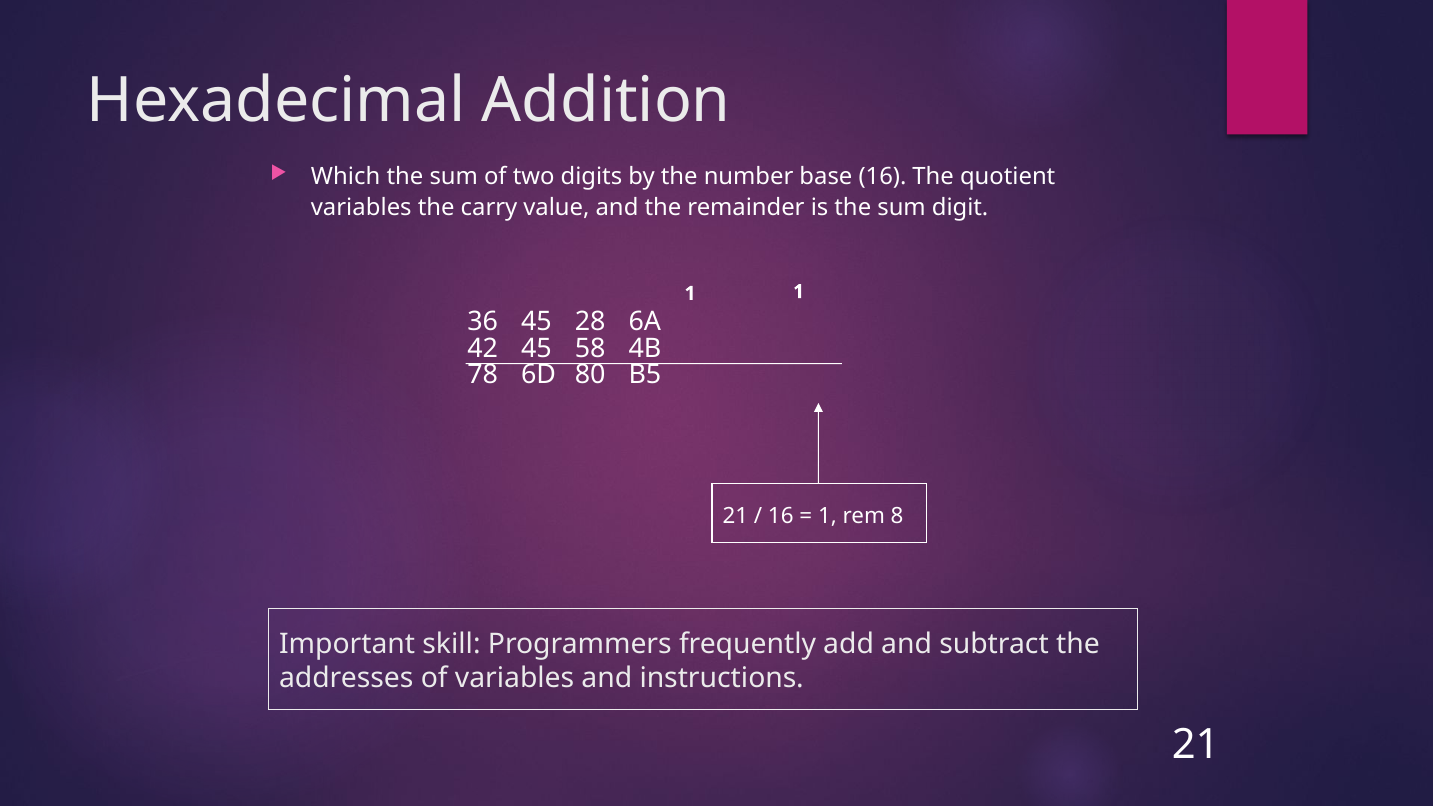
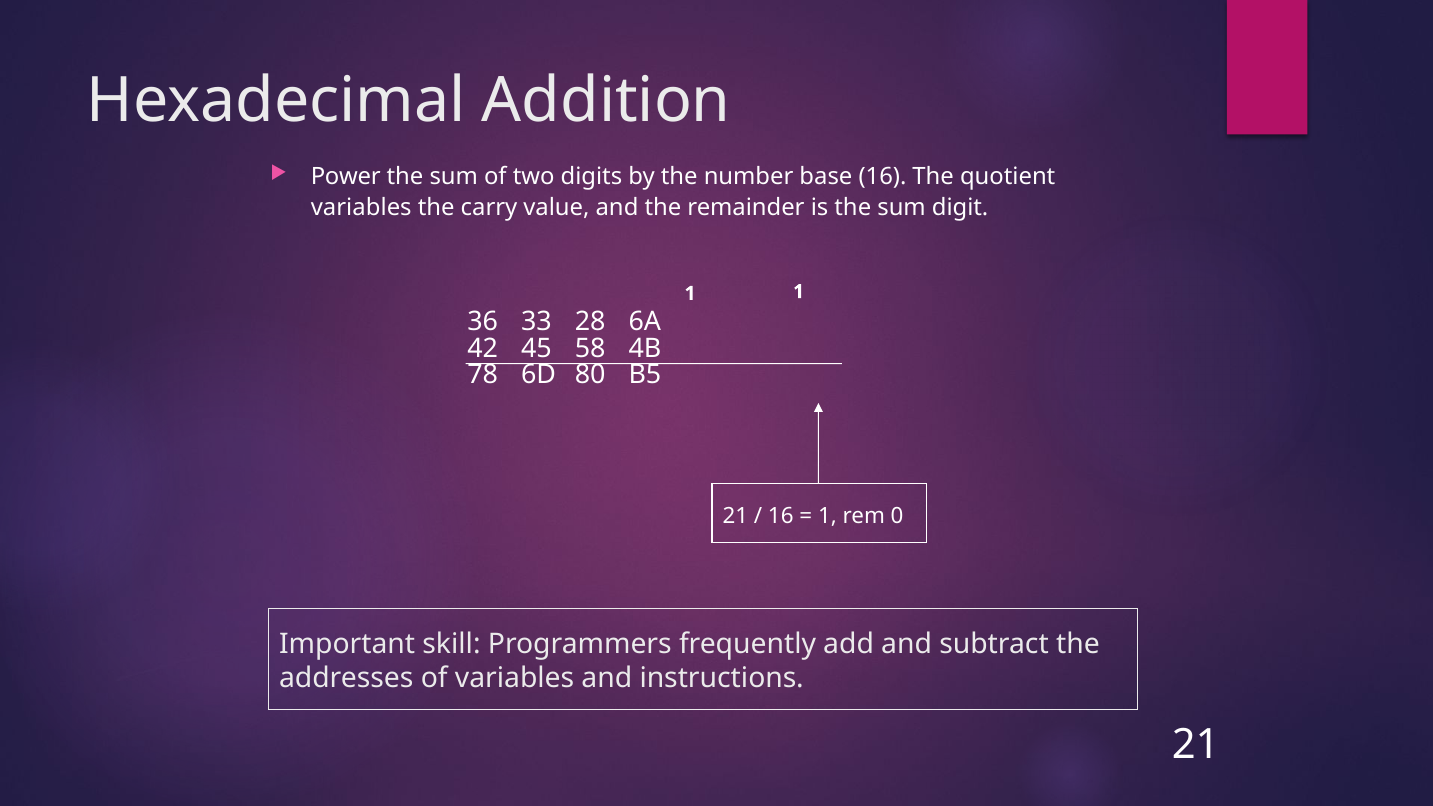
Which: Which -> Power
36 45: 45 -> 33
8: 8 -> 0
